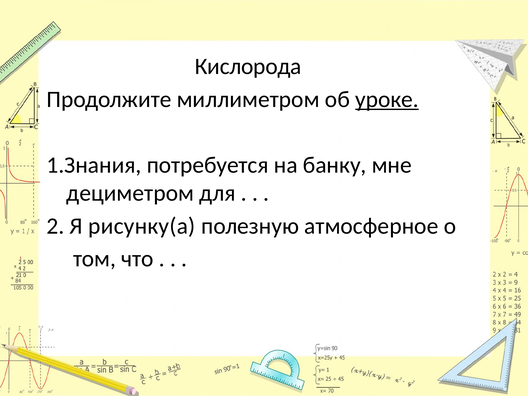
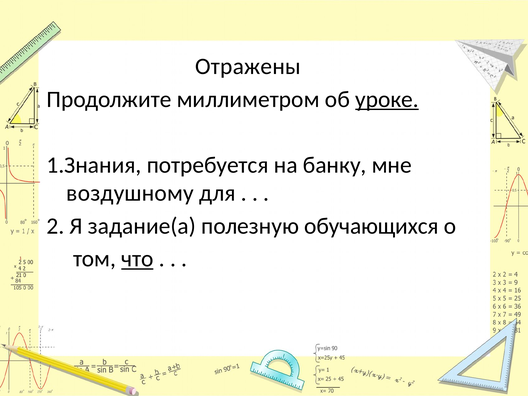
Кислорода: Кислорода -> Отражены
дециметром: дециметром -> воздушному
рисунку(а: рисунку(а -> задание(а
атмосферное: атмосферное -> обучающихся
что underline: none -> present
